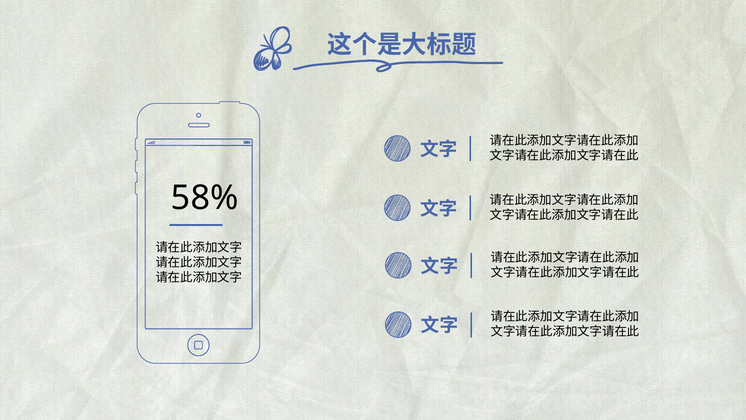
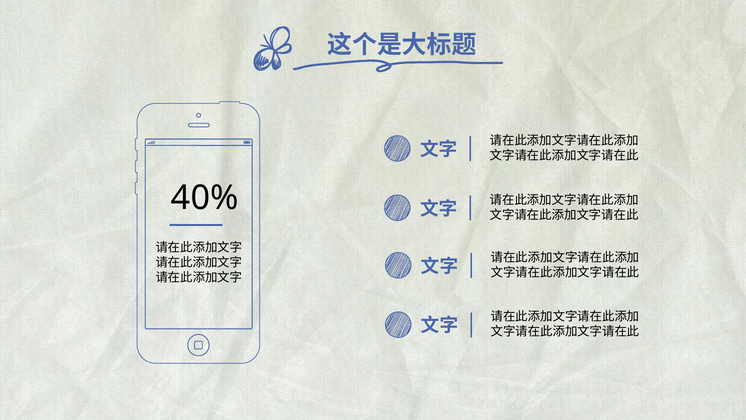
58%: 58% -> 40%
